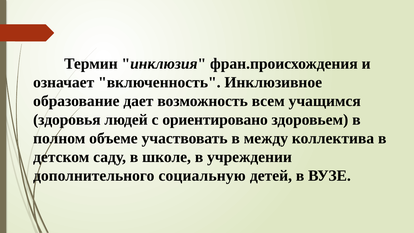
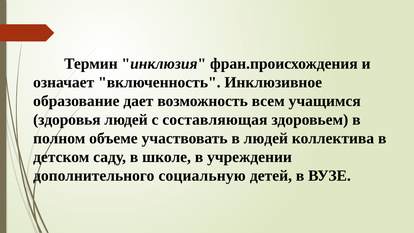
ориентировано: ориентировано -> составляющая
в между: между -> людей
